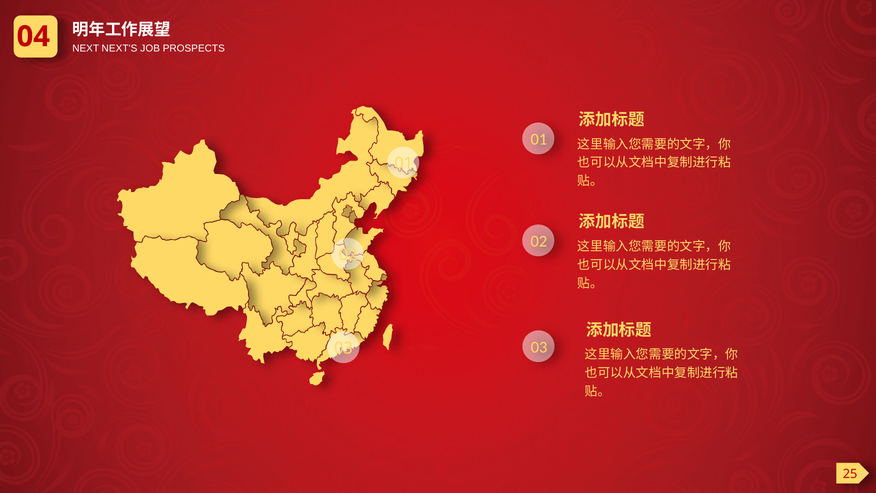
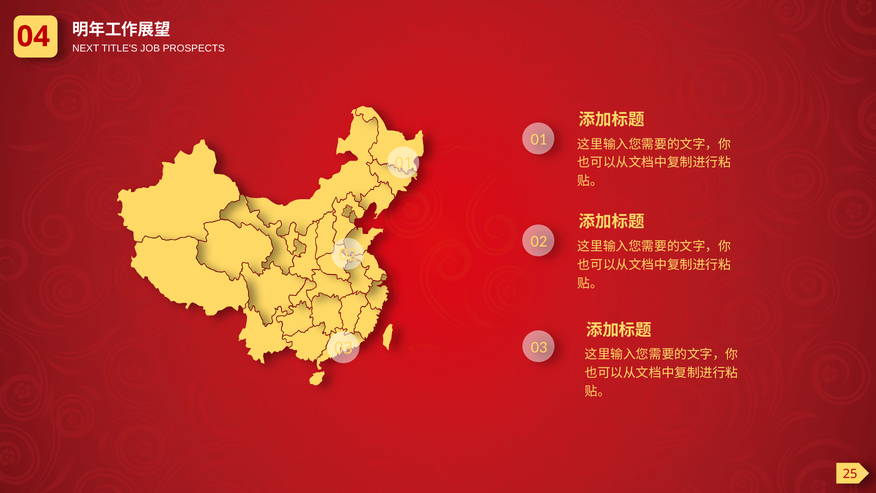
NEXT'S: NEXT'S -> TITLE'S
